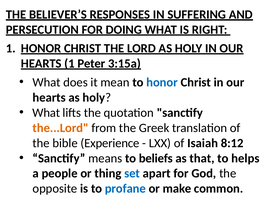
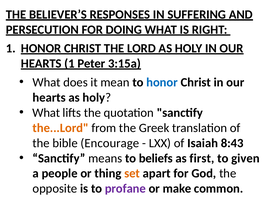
Experience: Experience -> Encourage
8:12: 8:12 -> 8:43
that: that -> first
helps: helps -> given
set colour: blue -> orange
profane colour: blue -> purple
